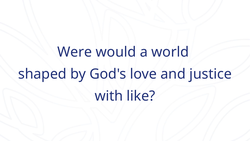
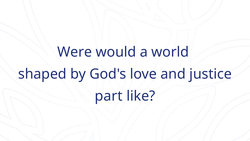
with: with -> part
